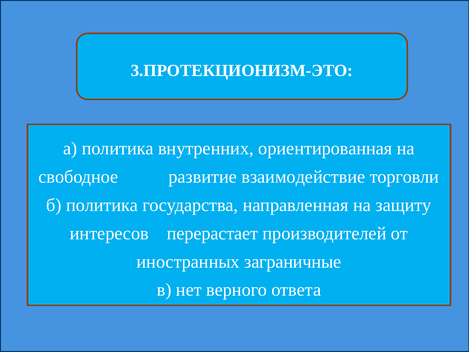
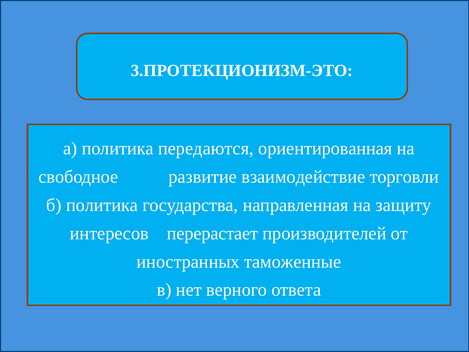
внутренних: внутренних -> передаются
заграничные: заграничные -> таможенные
